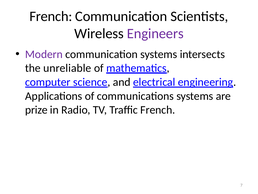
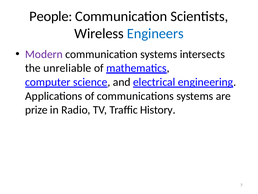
French at (51, 16): French -> People
Engineers colour: purple -> blue
Traffic French: French -> History
